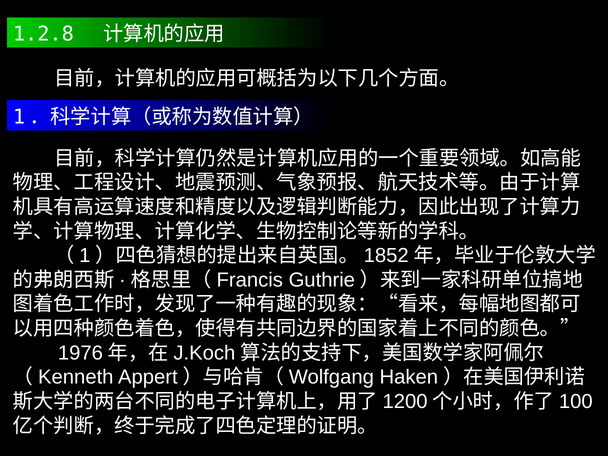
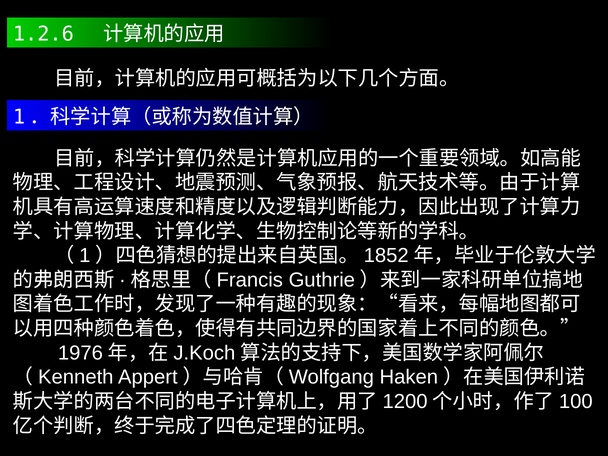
1.2.8: 1.2.8 -> 1.2.6
